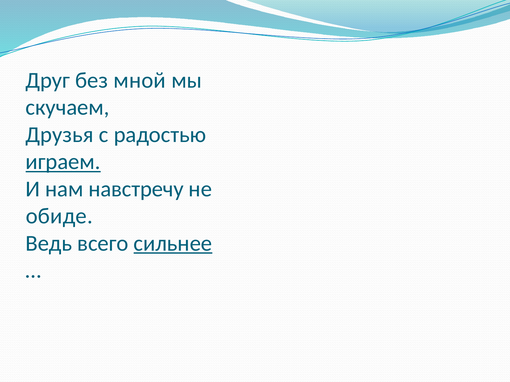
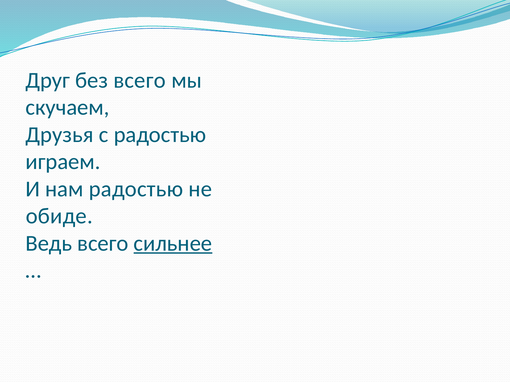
без мной: мной -> всего
играем underline: present -> none
нам навстречу: навстречу -> радостью
